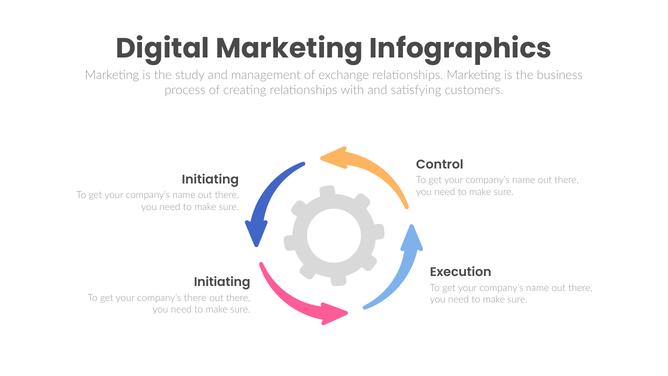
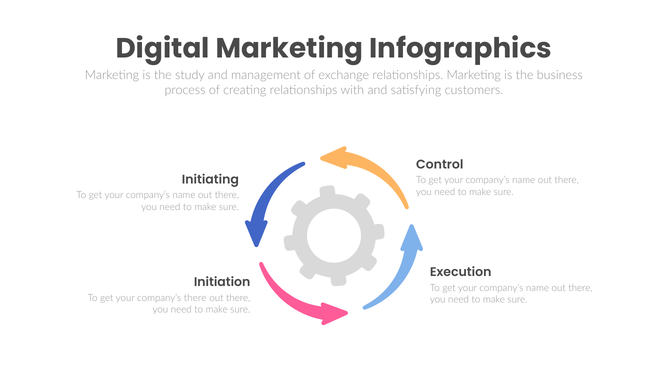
Initiating at (222, 282): Initiating -> Initiation
